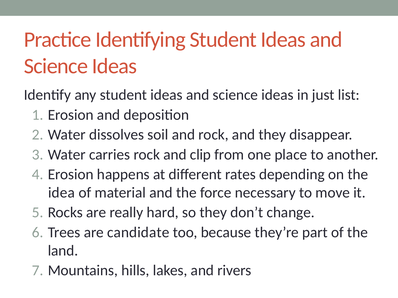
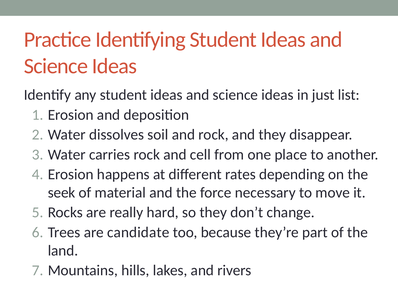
clip: clip -> cell
idea: idea -> seek
